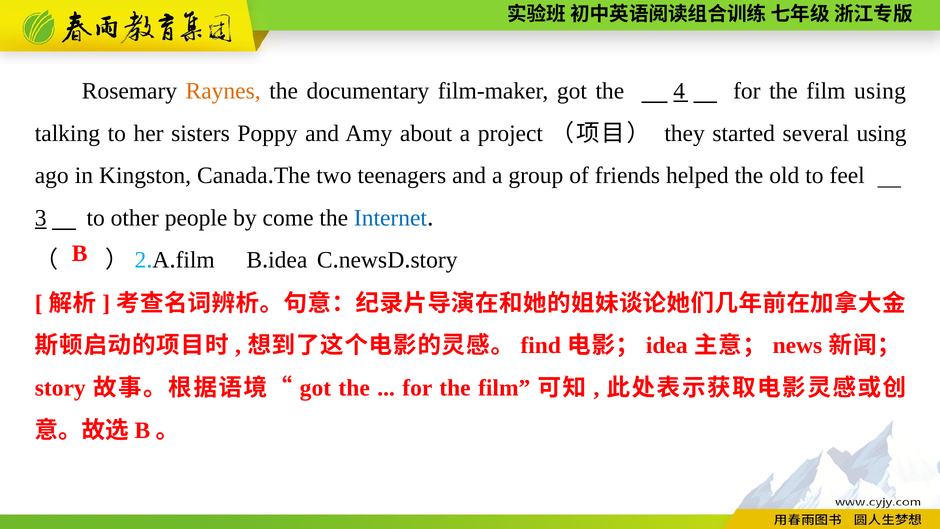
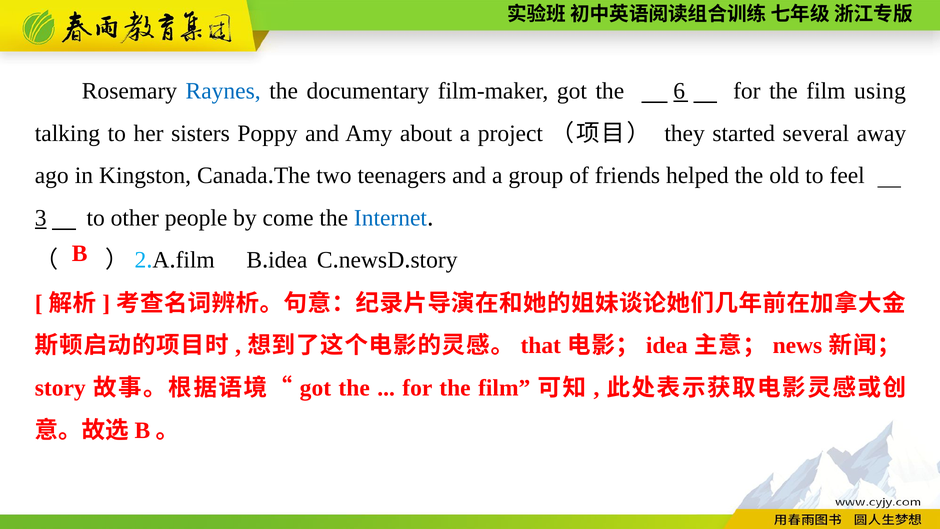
Raynes colour: orange -> blue
4: 4 -> 6
several using: using -> away
find: find -> that
